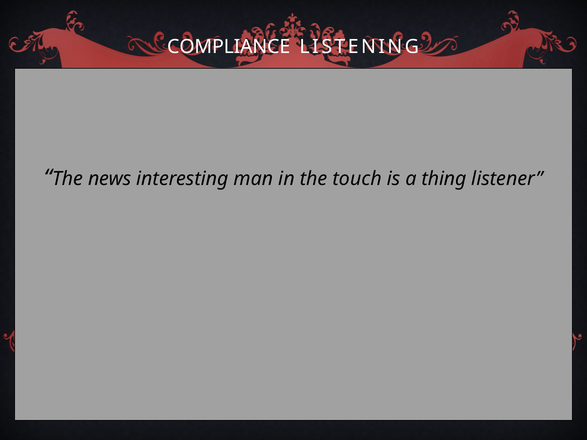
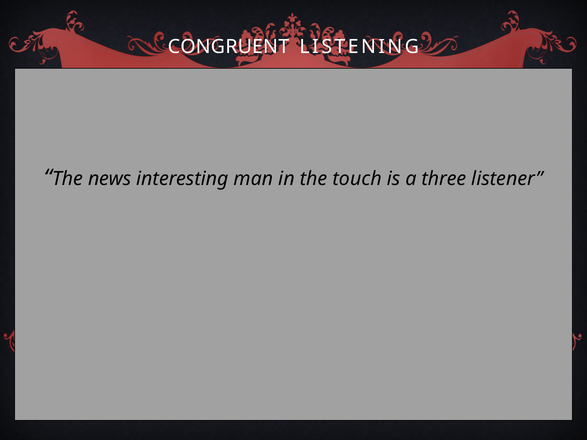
COMPLIANCE: COMPLIANCE -> CONGRUENT
thing: thing -> three
